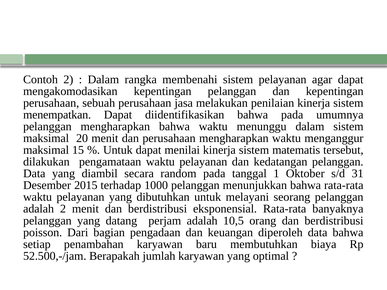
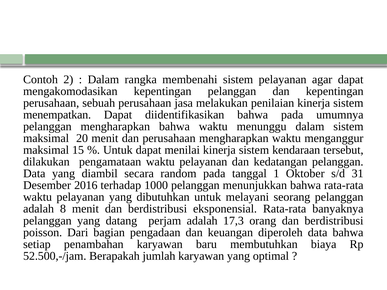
matematis: matematis -> kendaraan
2015: 2015 -> 2016
adalah 2: 2 -> 8
10,5: 10,5 -> 17,3
